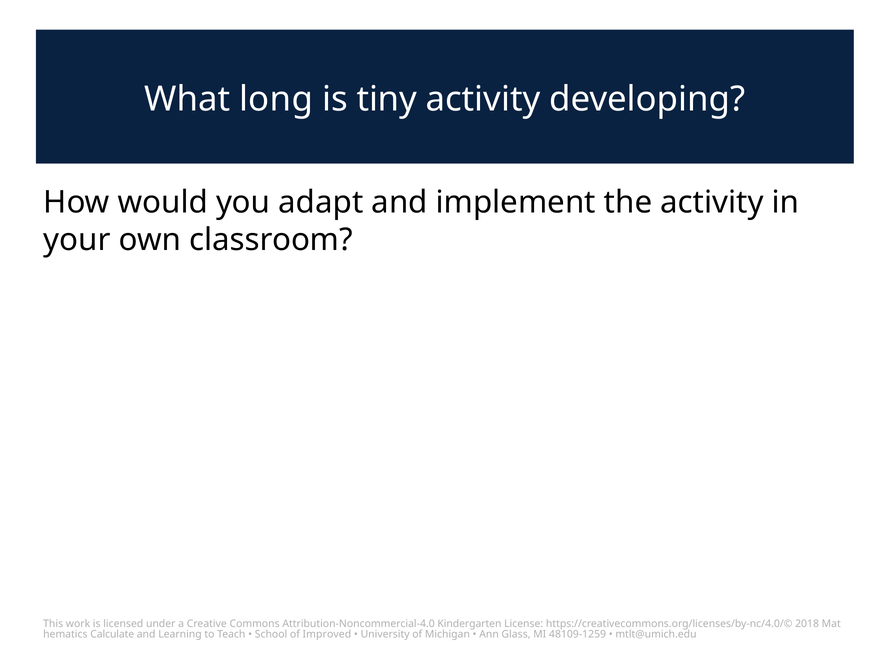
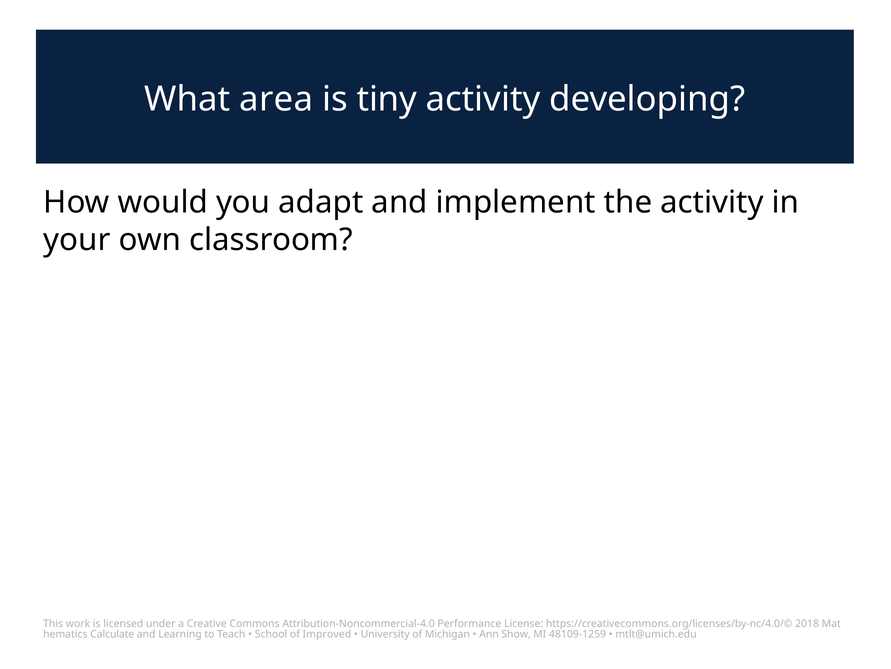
long: long -> area
Kindergarten: Kindergarten -> Performance
Glass: Glass -> Show
